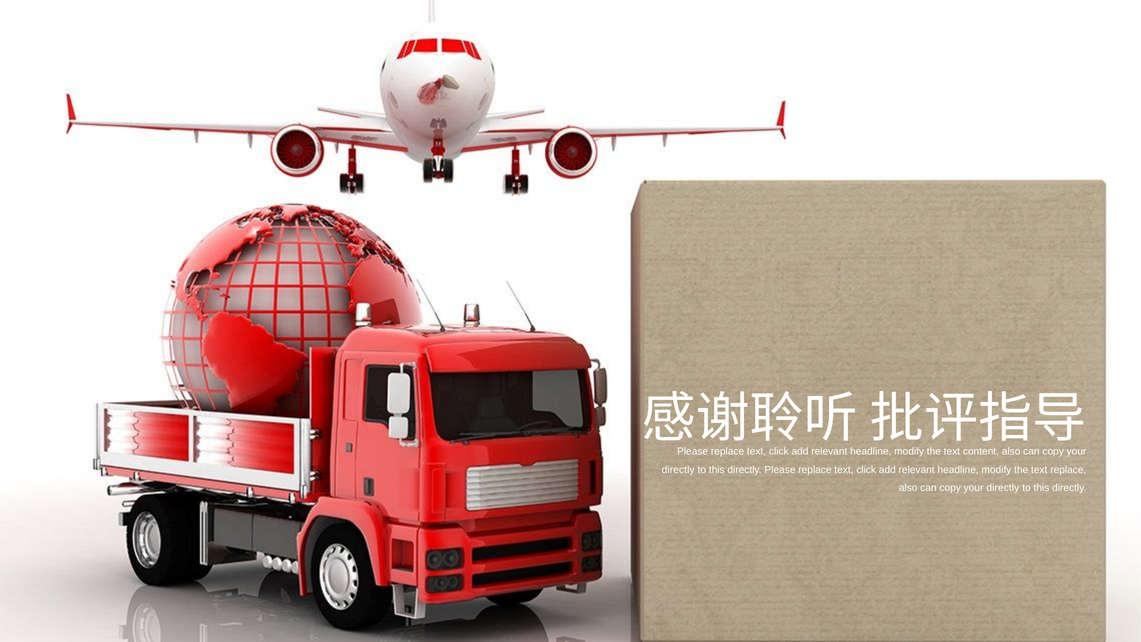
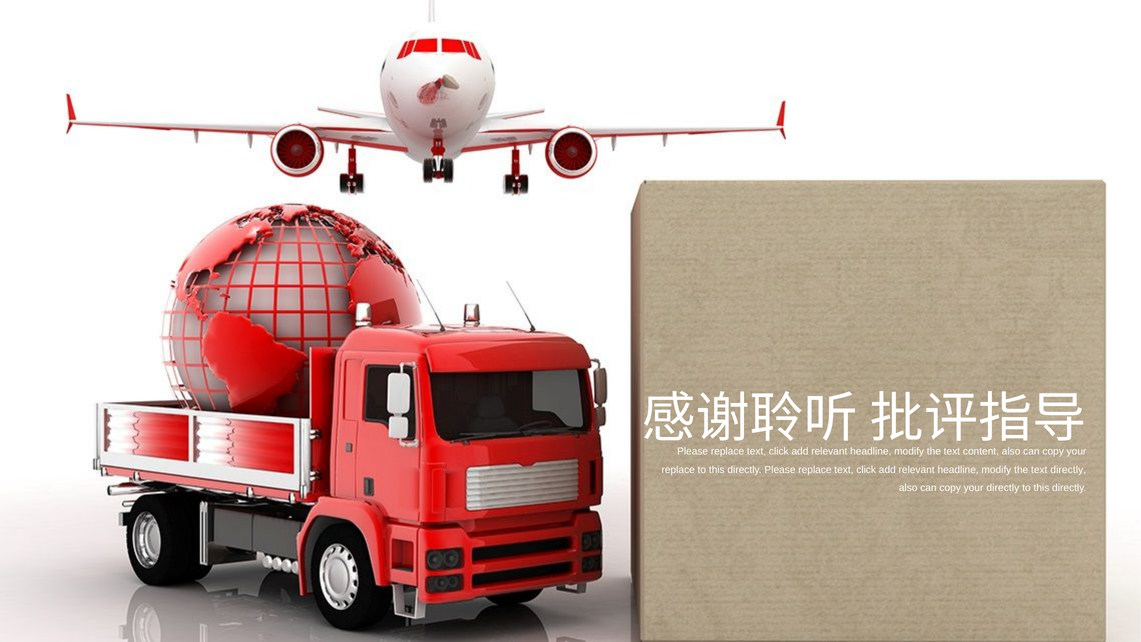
directly at (678, 470): directly -> replace
text replace: replace -> directly
